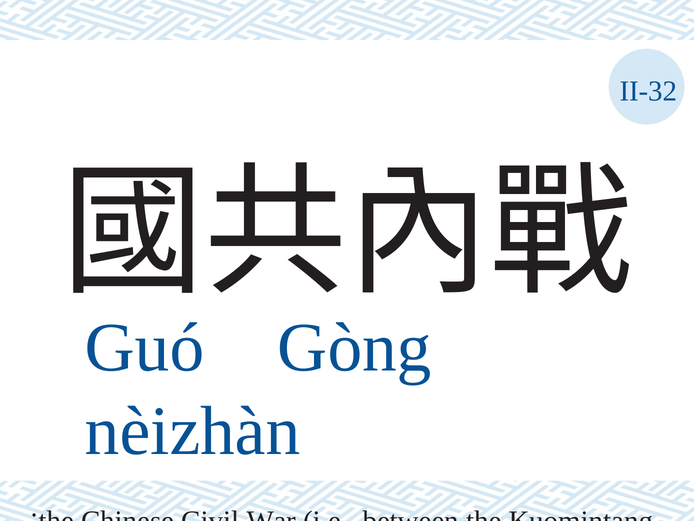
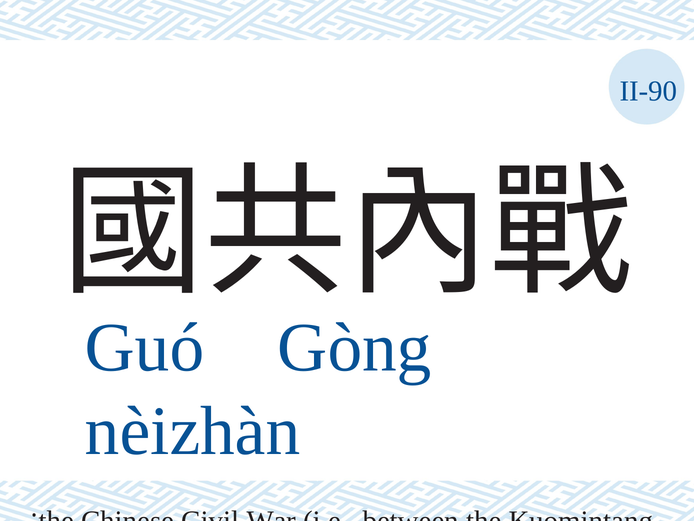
II-32: II-32 -> II-90
